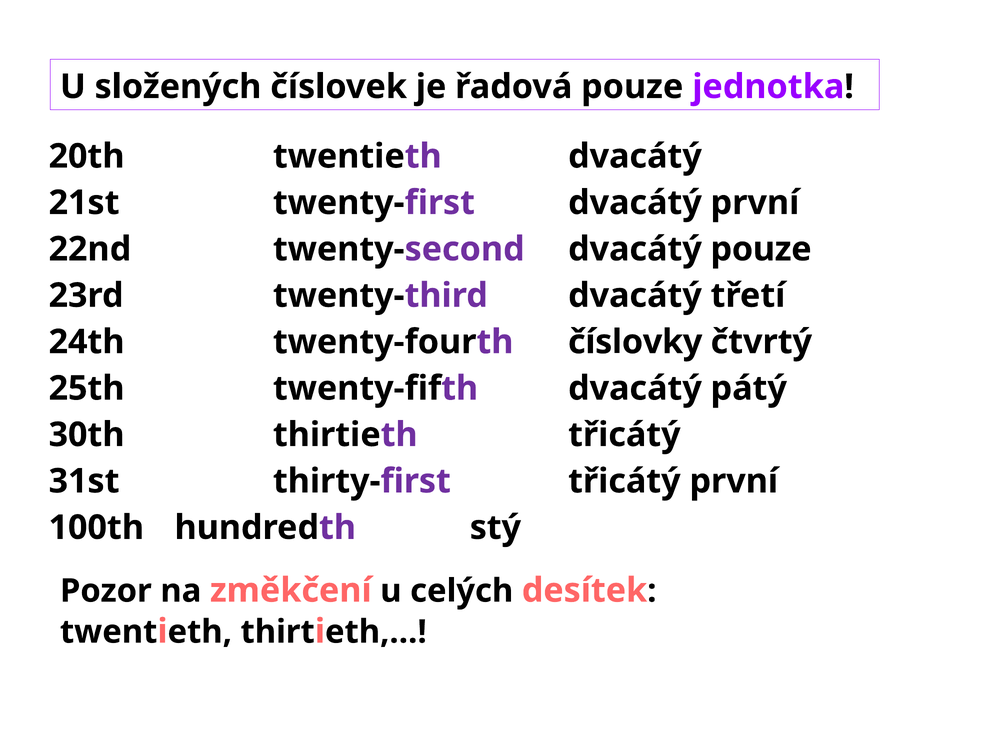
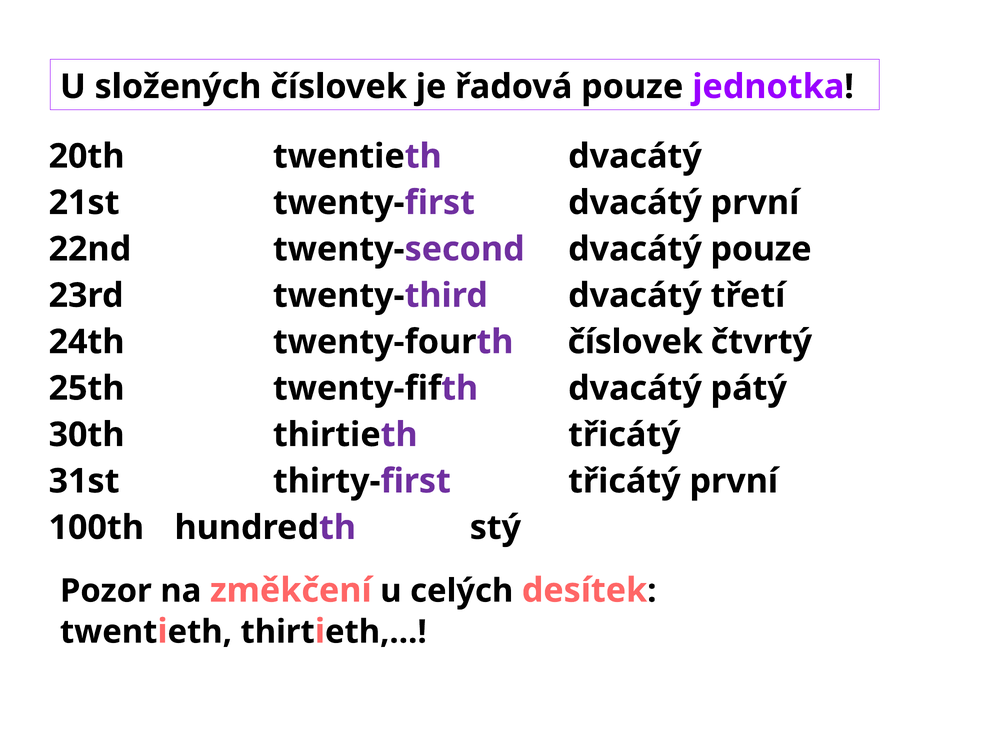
twenty-fourth číslovky: číslovky -> číslovek
